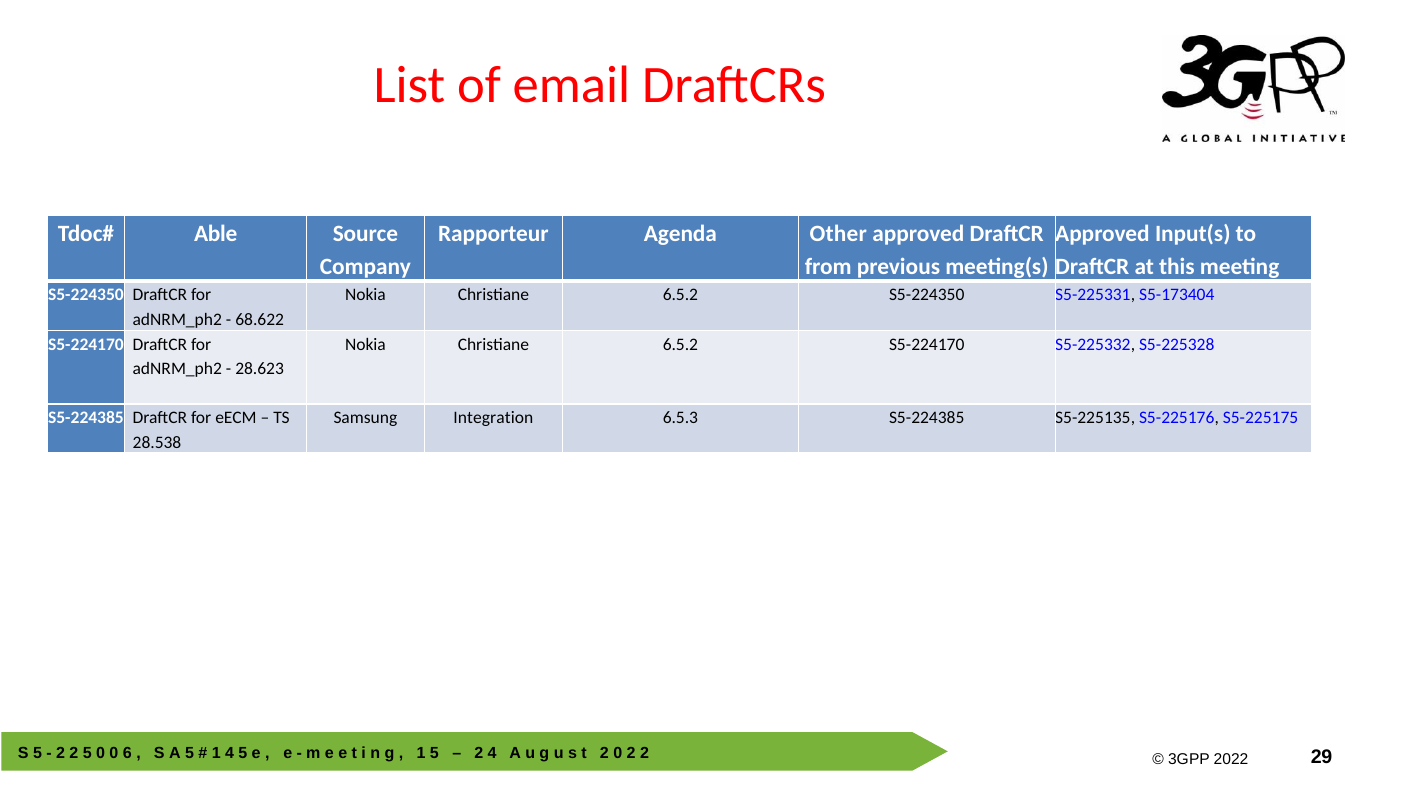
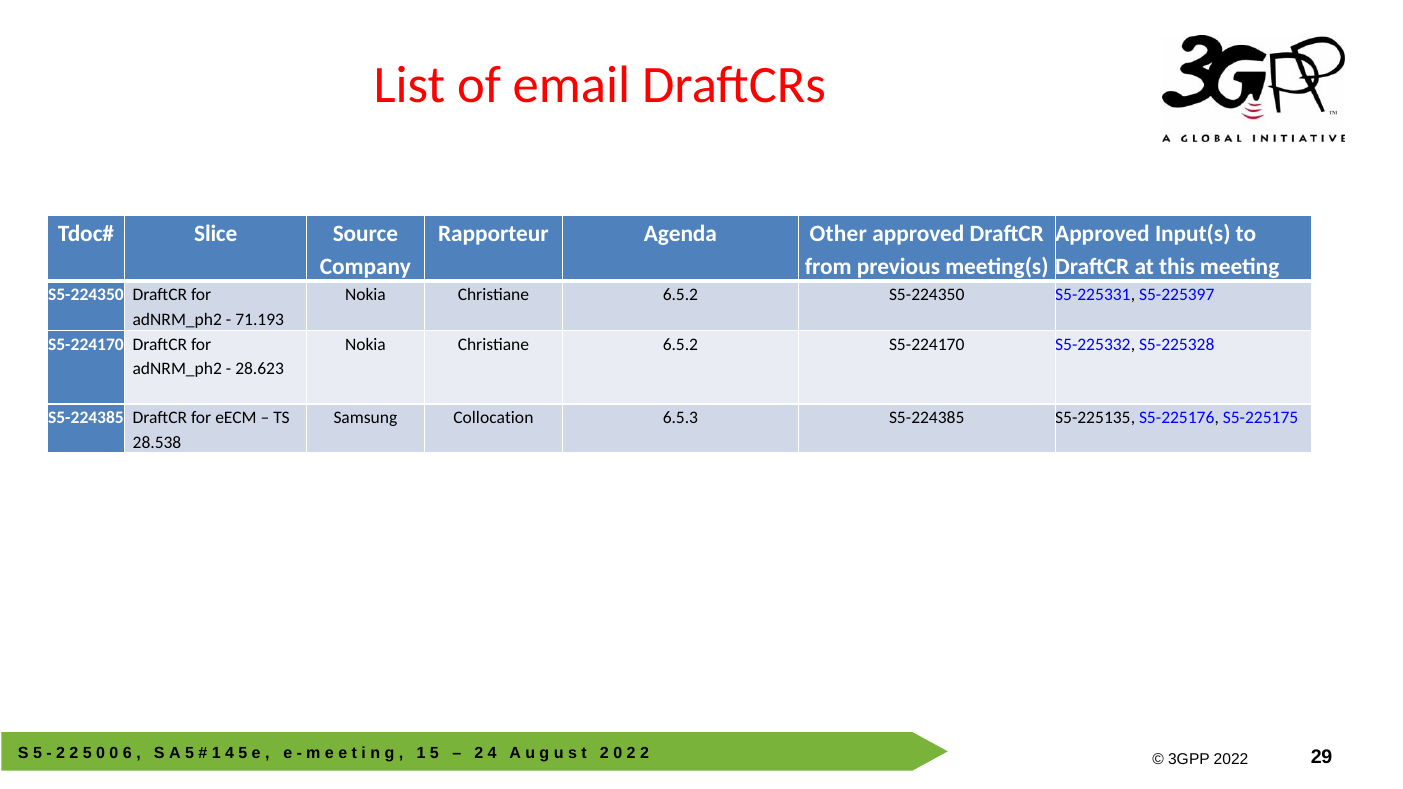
Able: Able -> Slice
S5-173404: S5-173404 -> S5-225397
68.622: 68.622 -> 71.193
Integration: Integration -> Collocation
